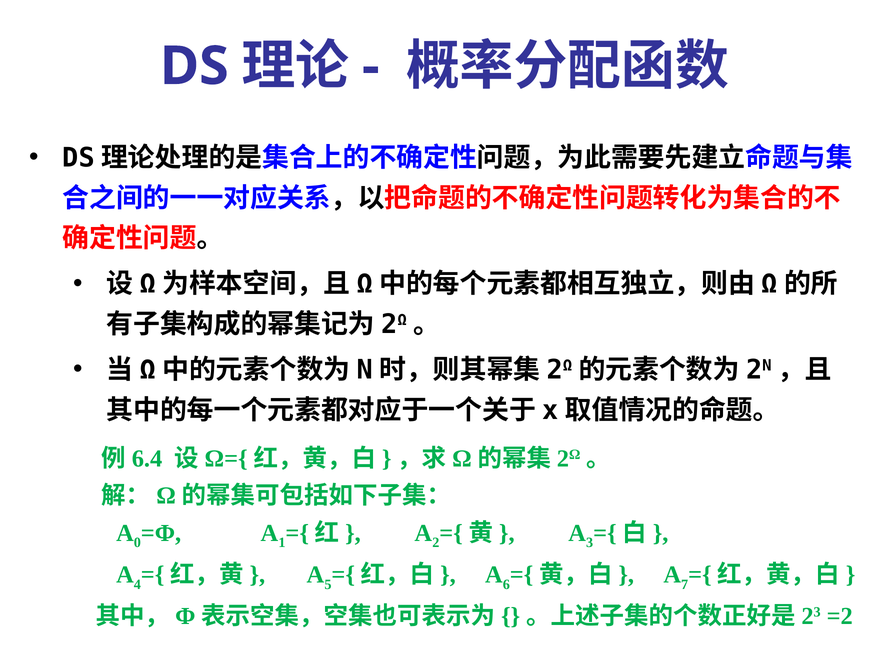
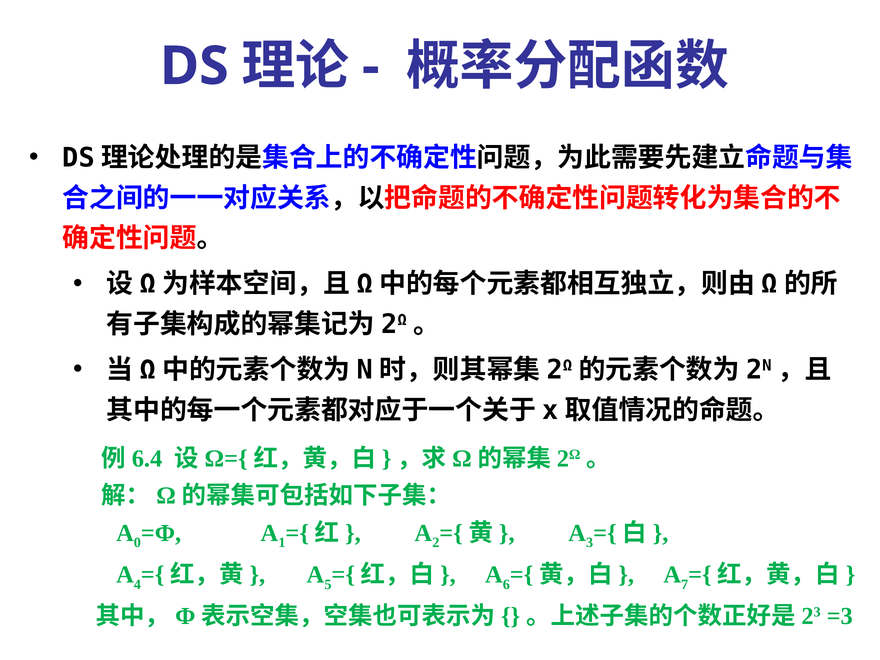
=2: =2 -> =3
